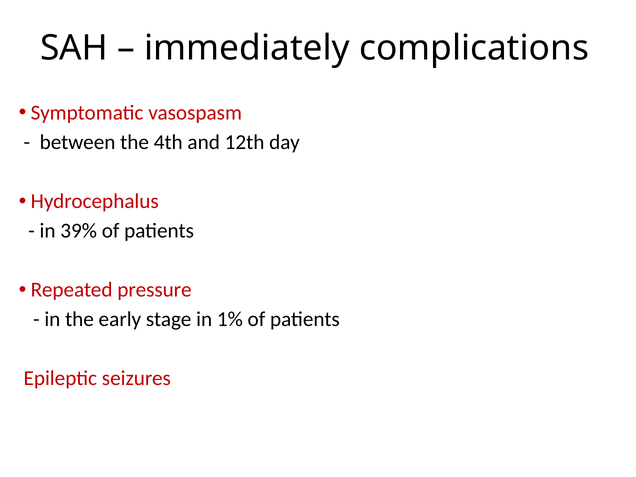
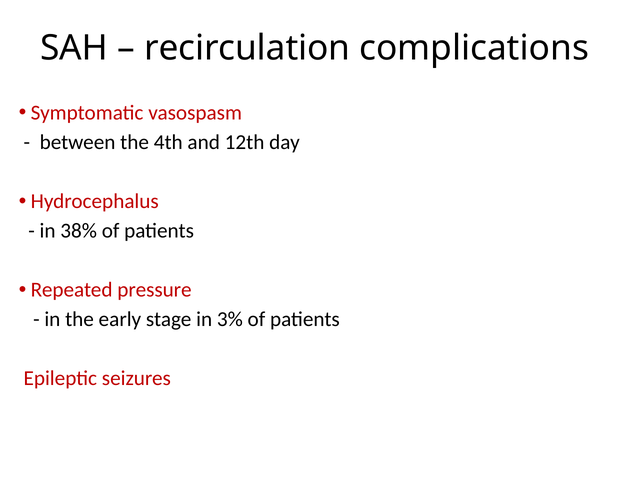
immediately: immediately -> recirculation
39%: 39% -> 38%
1%: 1% -> 3%
